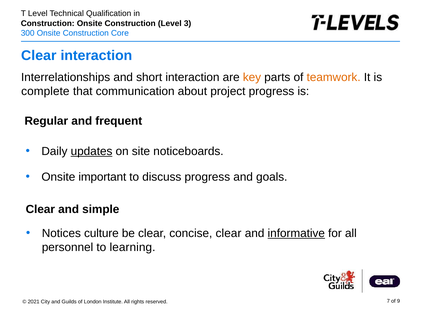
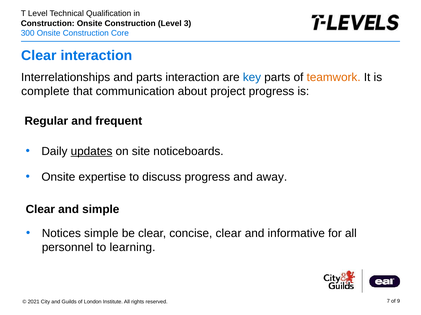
and short: short -> parts
key colour: orange -> blue
important: important -> expertise
goals: goals -> away
Notices culture: culture -> simple
informative underline: present -> none
